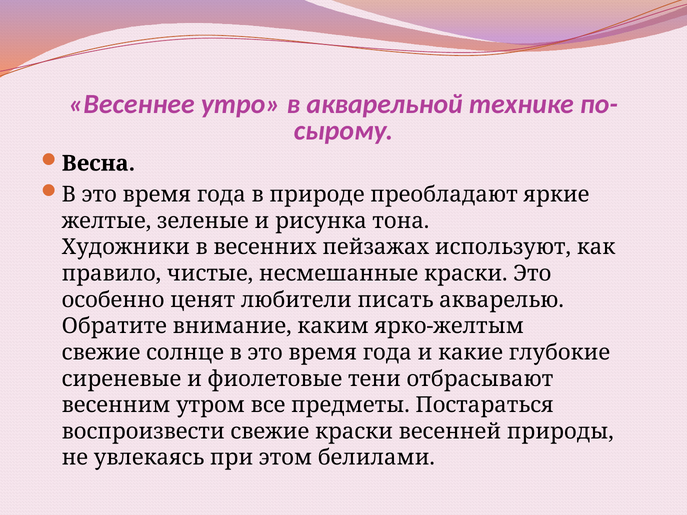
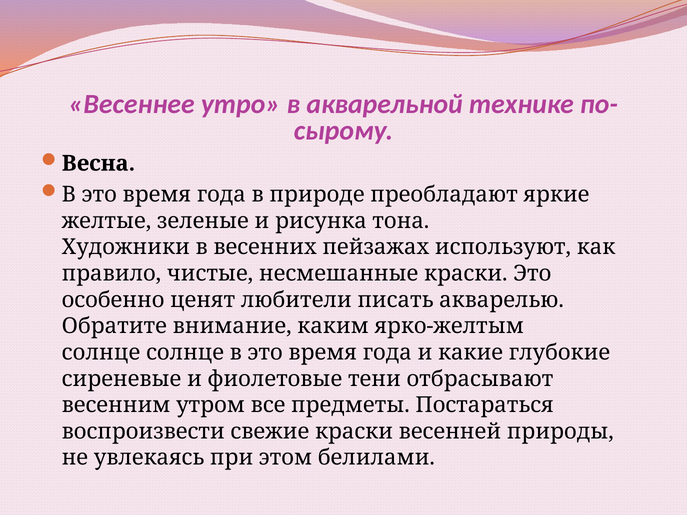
свежие at (101, 353): свежие -> солнце
